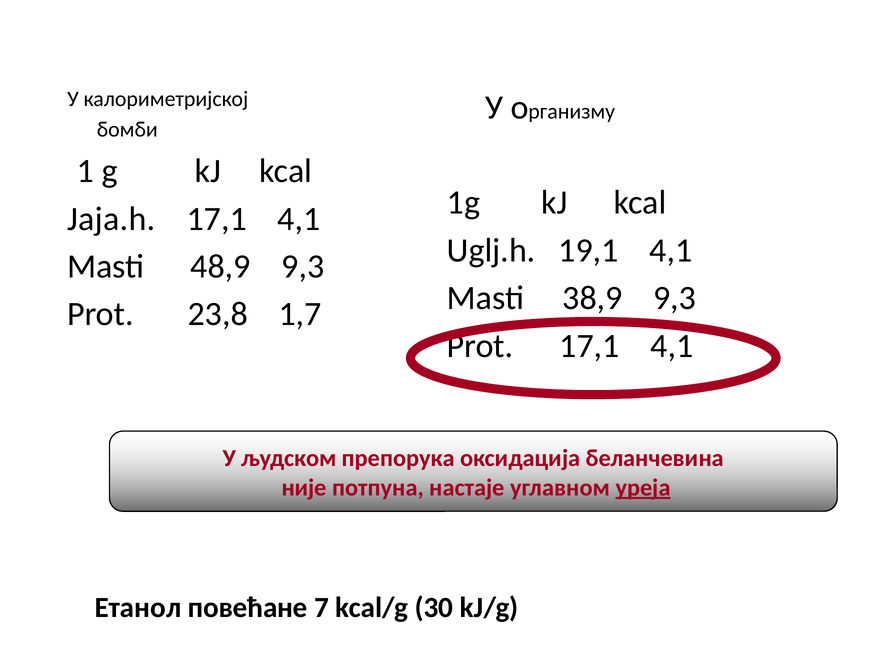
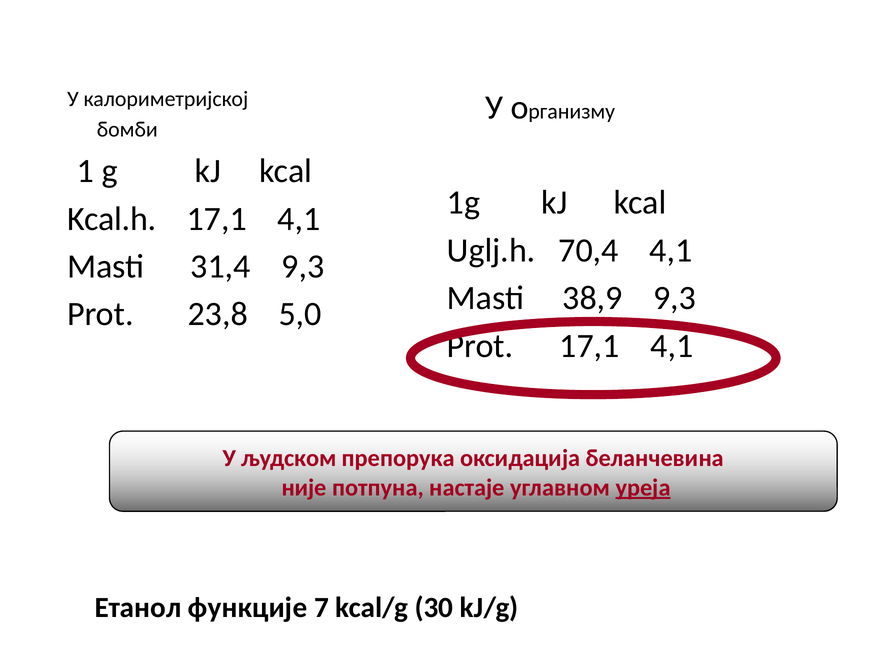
Јаја.h: Јаја.h -> Kcal.h
19,1: 19,1 -> 70,4
48,9: 48,9 -> 31,4
1,7: 1,7 -> 5,0
повећане: повећане -> функције
